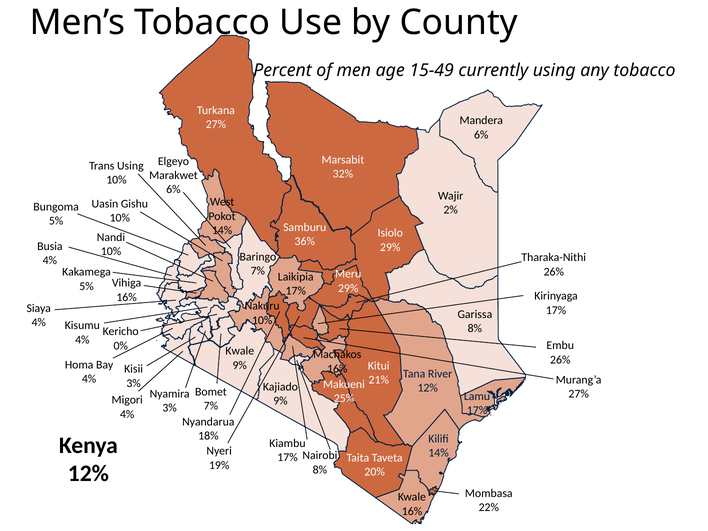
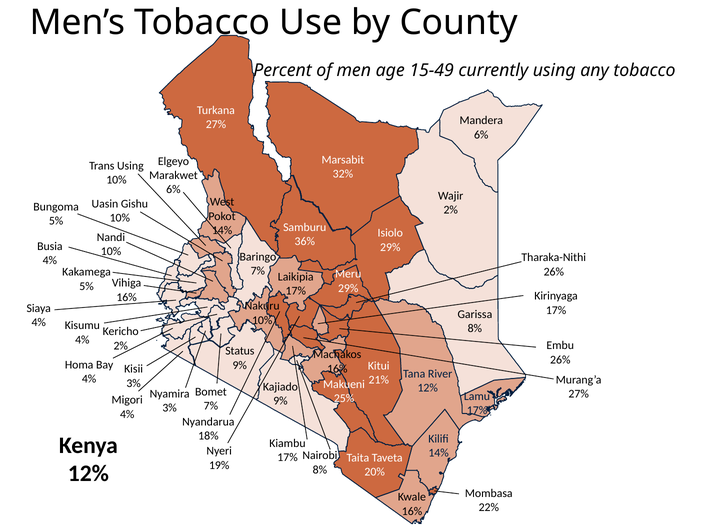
0% at (121, 346): 0% -> 2%
Kwale at (240, 351): Kwale -> Status
